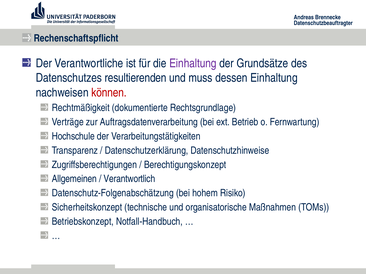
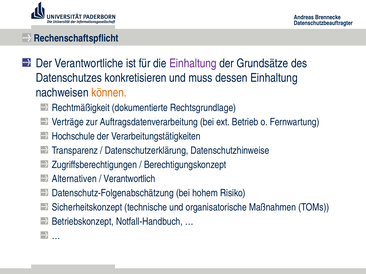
resultierenden: resultierenden -> konkretisieren
können colour: red -> orange
Allgemeinen: Allgemeinen -> Alternativen
